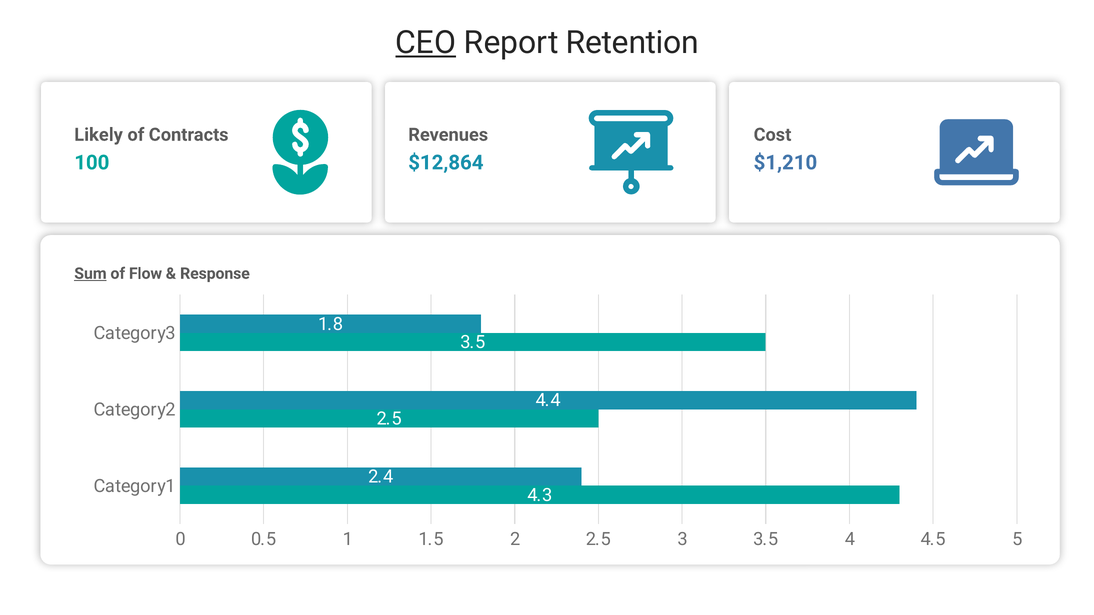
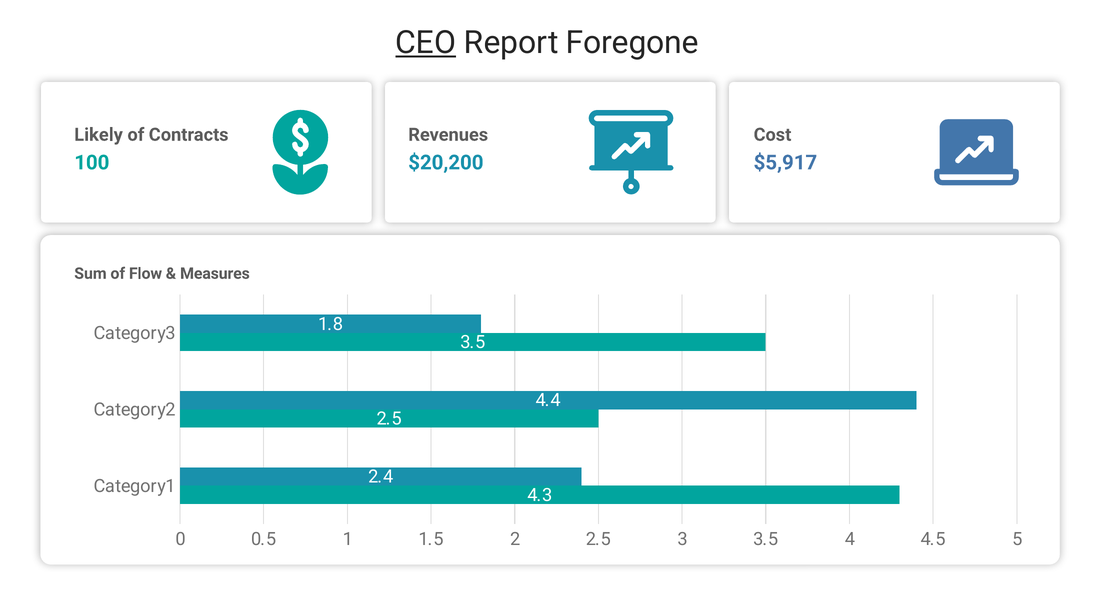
Retention: Retention -> Foregone
$12,864: $12,864 -> $20,200
$1,210: $1,210 -> $5,917
Sum underline: present -> none
Response: Response -> Measures
